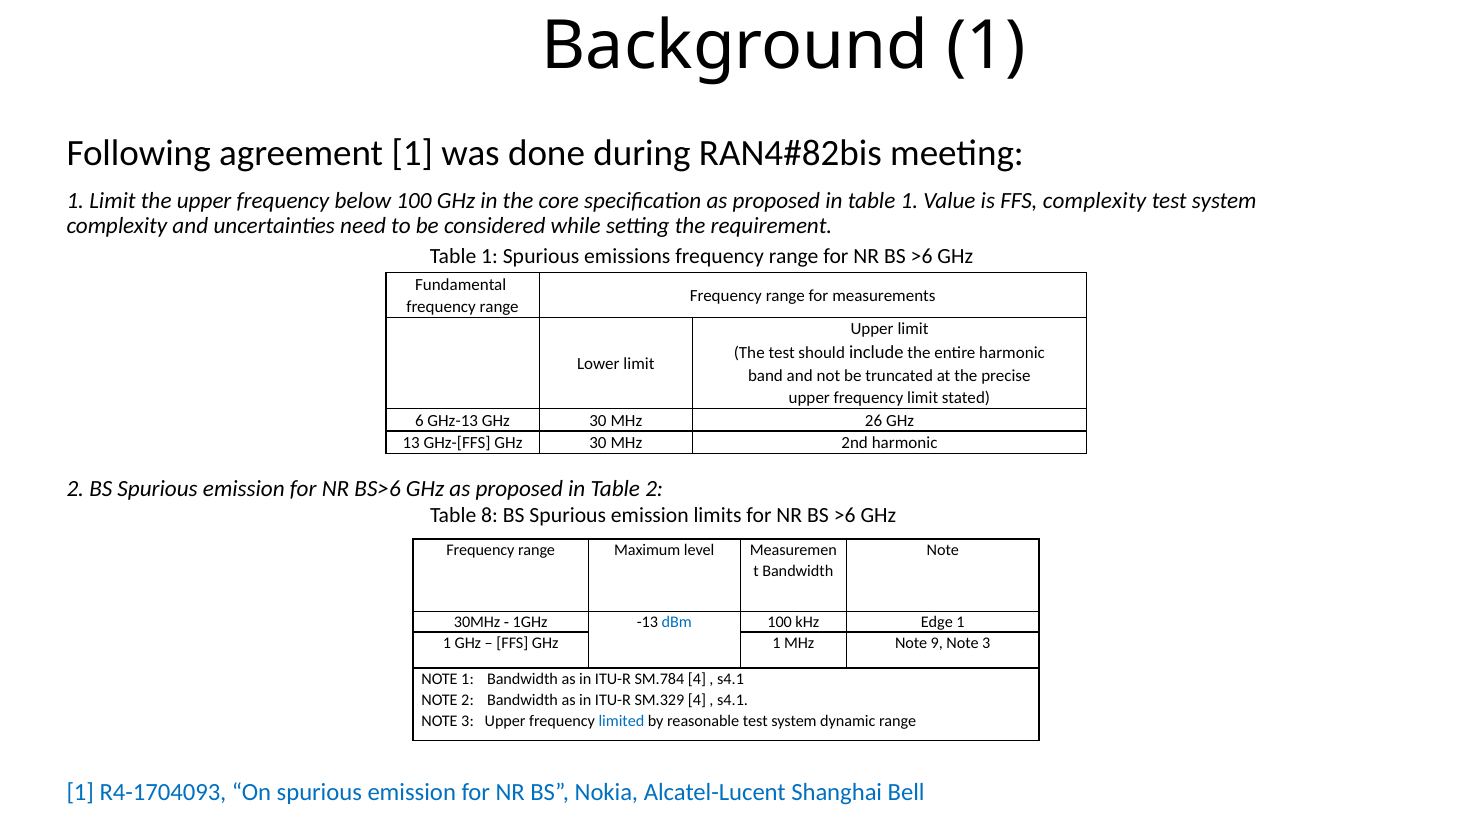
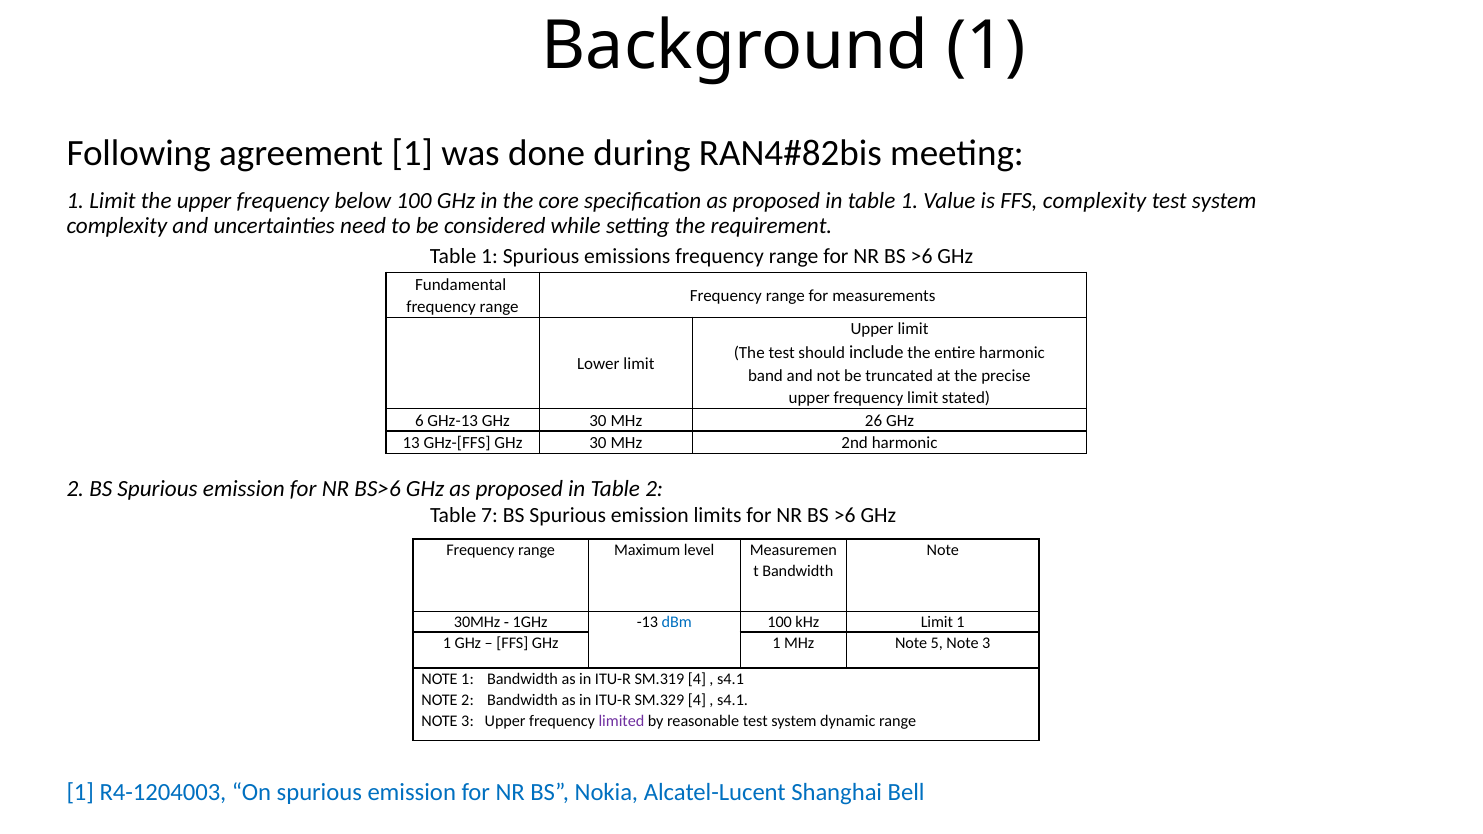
8: 8 -> 7
kHz Edge: Edge -> Limit
9: 9 -> 5
SM.784: SM.784 -> SM.319
limited colour: blue -> purple
R4-1704093: R4-1704093 -> R4-1204003
